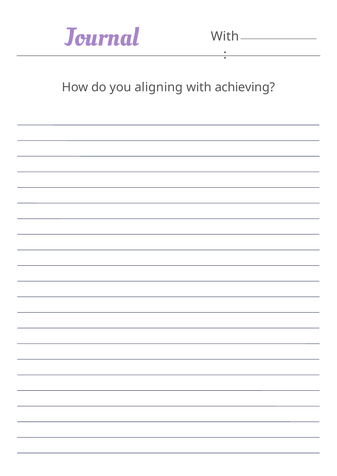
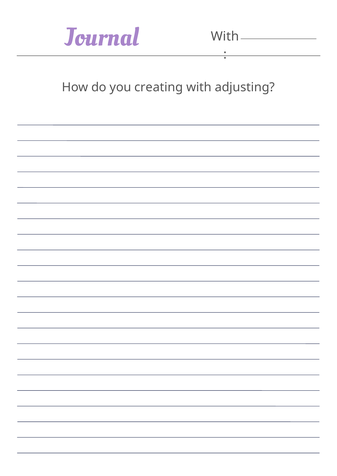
aligning: aligning -> creating
achieving: achieving -> adjusting
